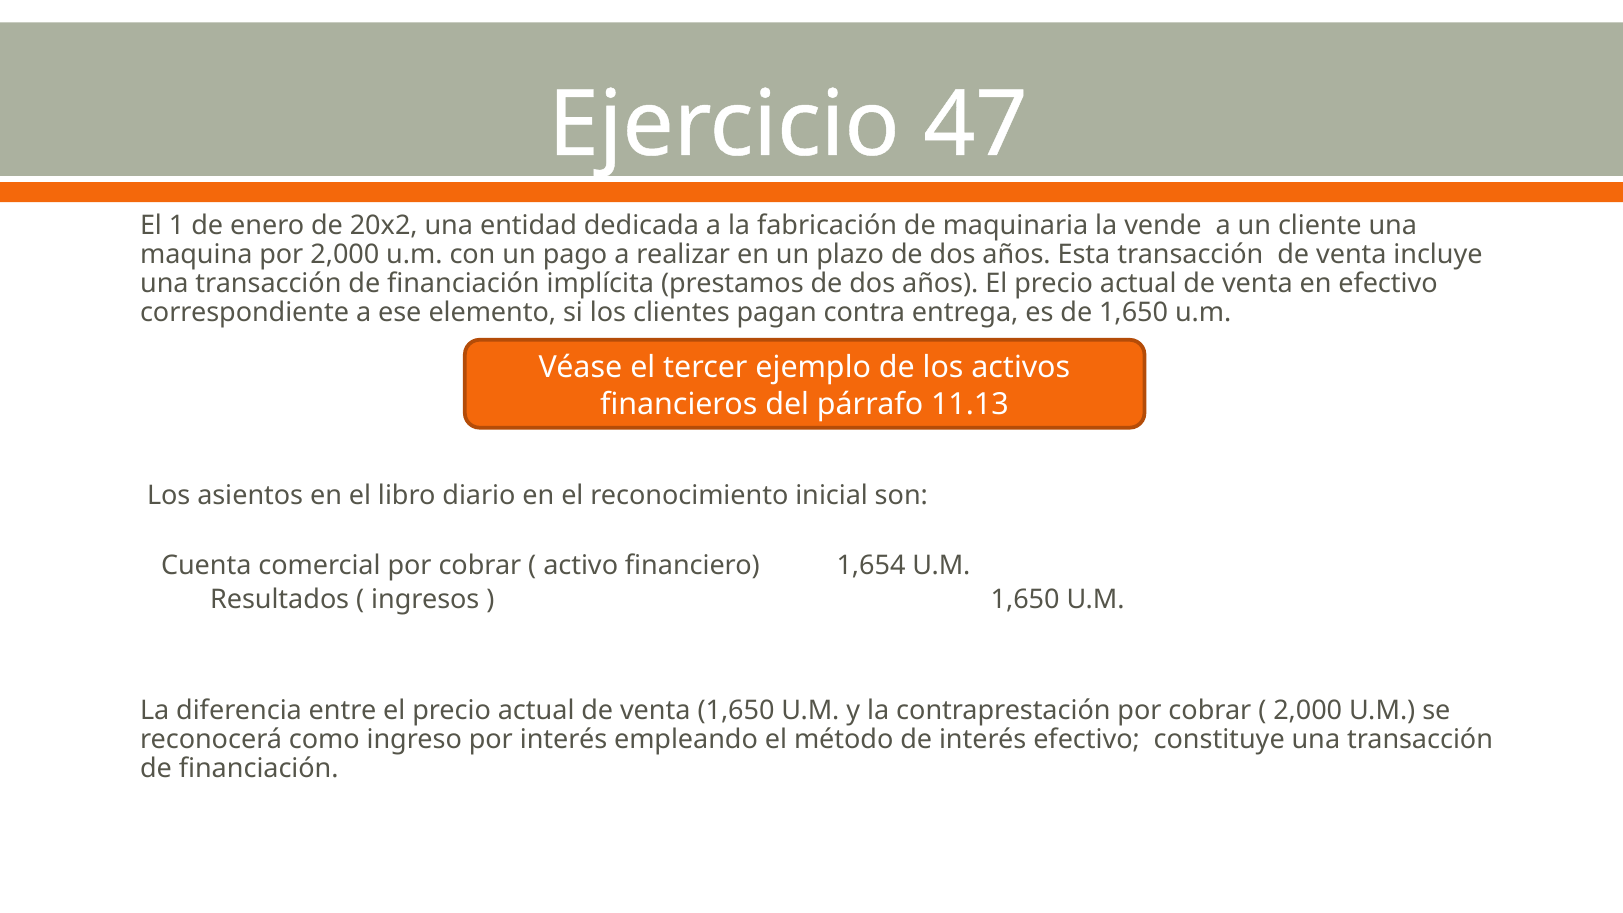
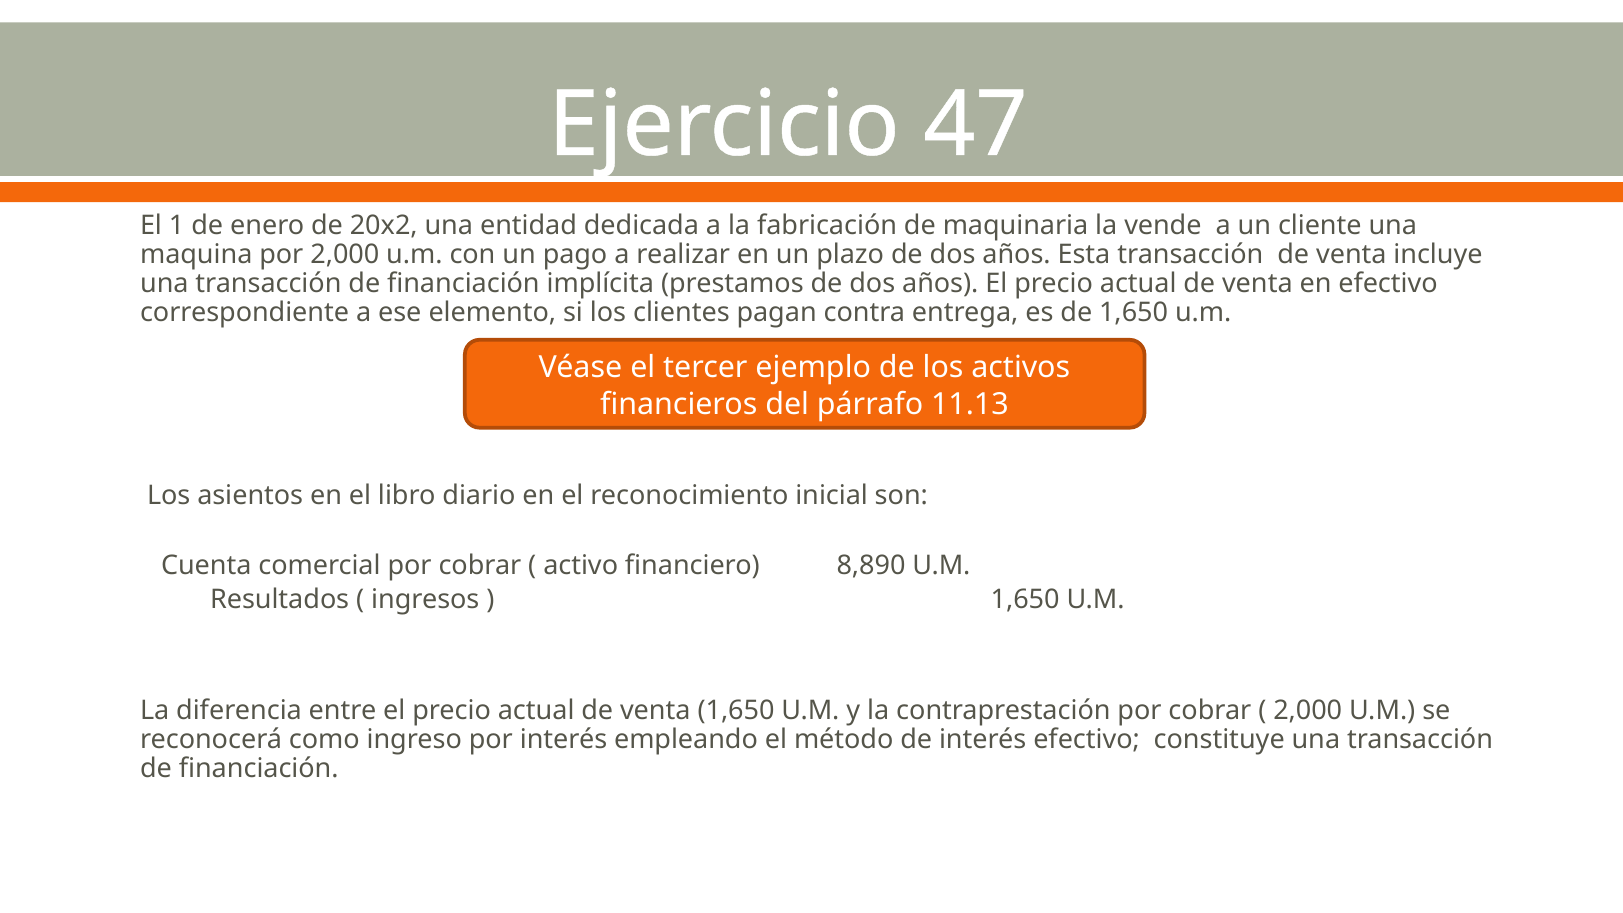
1,654: 1,654 -> 8,890
